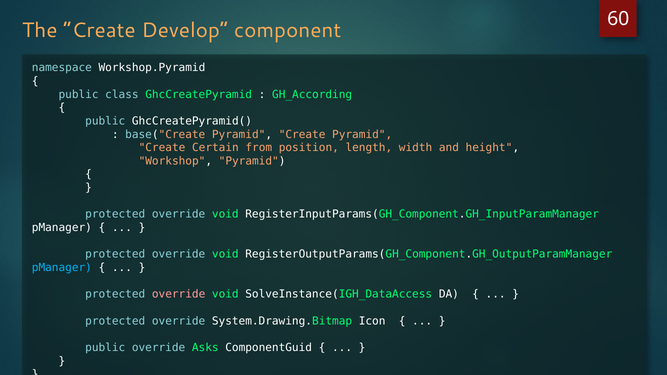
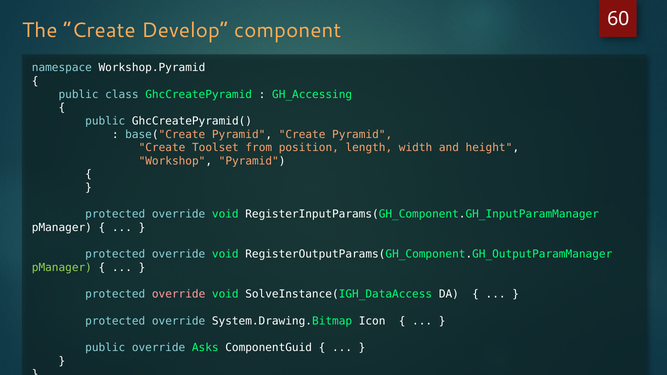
GH_According: GH_According -> GH_Accessing
Certain: Certain -> Toolset
pManager at (62, 268) colour: light blue -> light green
